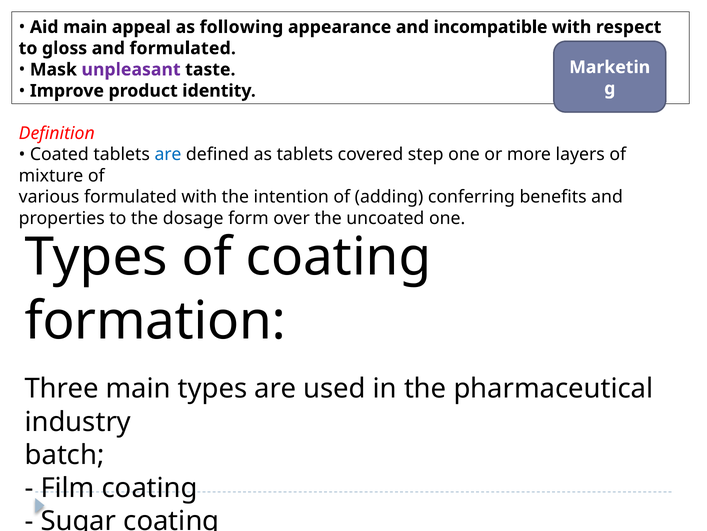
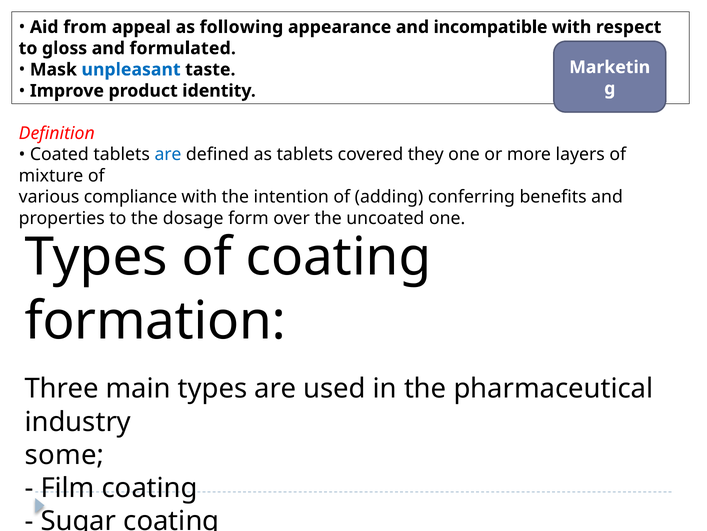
Aid main: main -> from
unpleasant colour: purple -> blue
step: step -> they
various formulated: formulated -> compliance
batch: batch -> some
